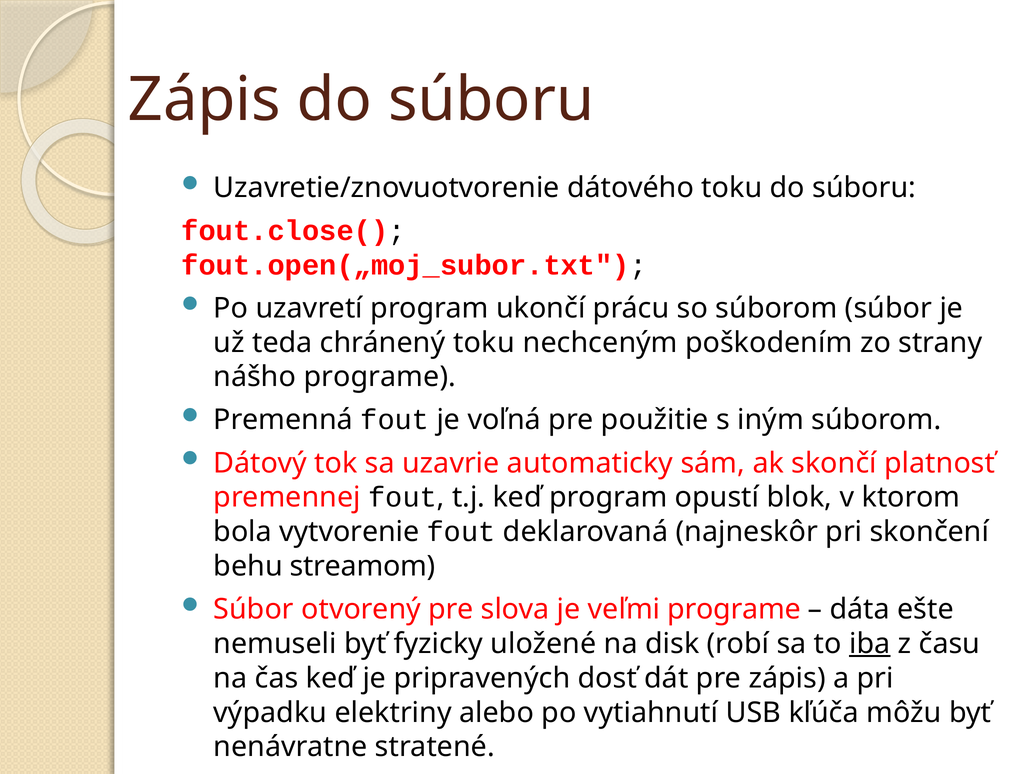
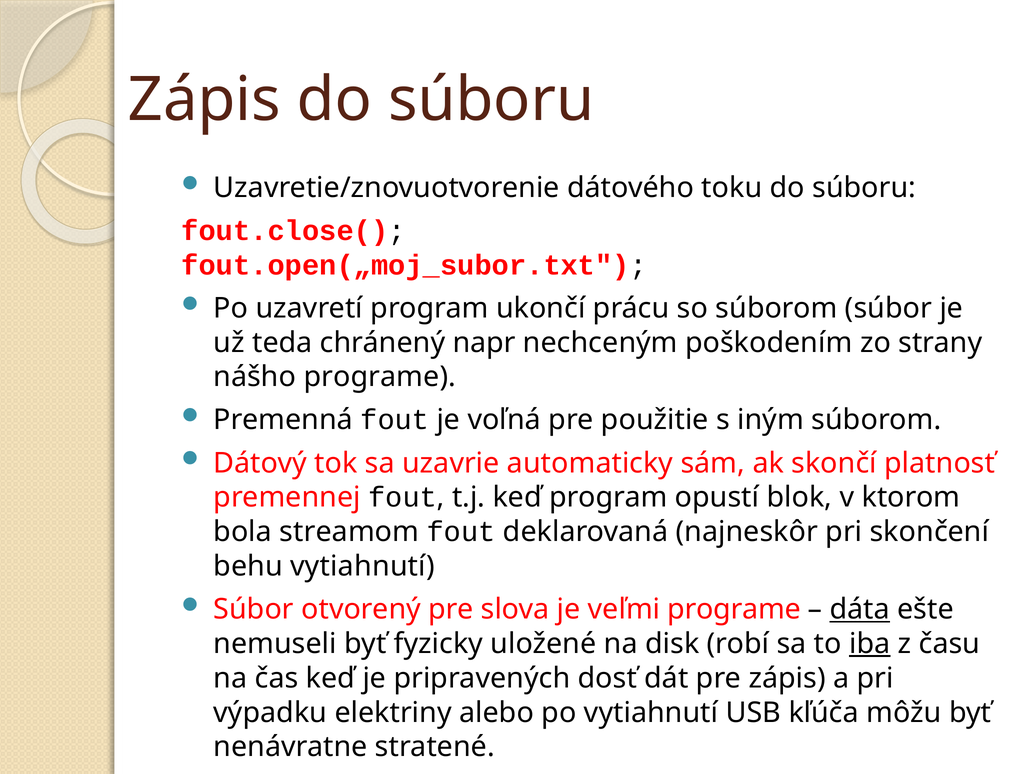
chránený toku: toku -> napr
vytvorenie: vytvorenie -> streamom
behu streamom: streamom -> vytiahnutí
dáta underline: none -> present
